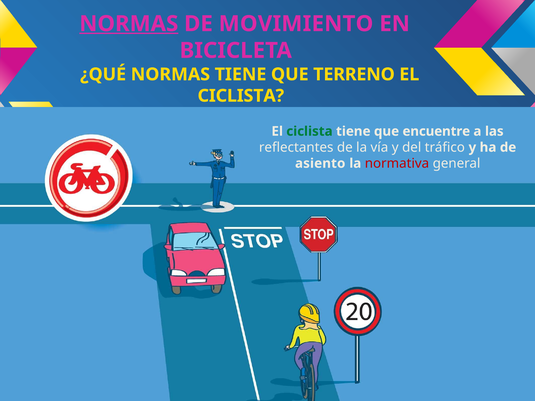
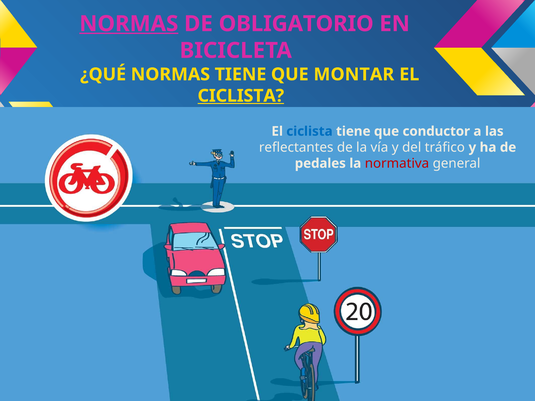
MOVIMIENTO: MOVIMIENTO -> OBLIGATORIO
TERRENO: TERRENO -> MONTAR
CICLISTA at (241, 96) underline: none -> present
ciclista at (309, 131) colour: green -> blue
encuentre: encuentre -> conductor
asiento: asiento -> pedales
